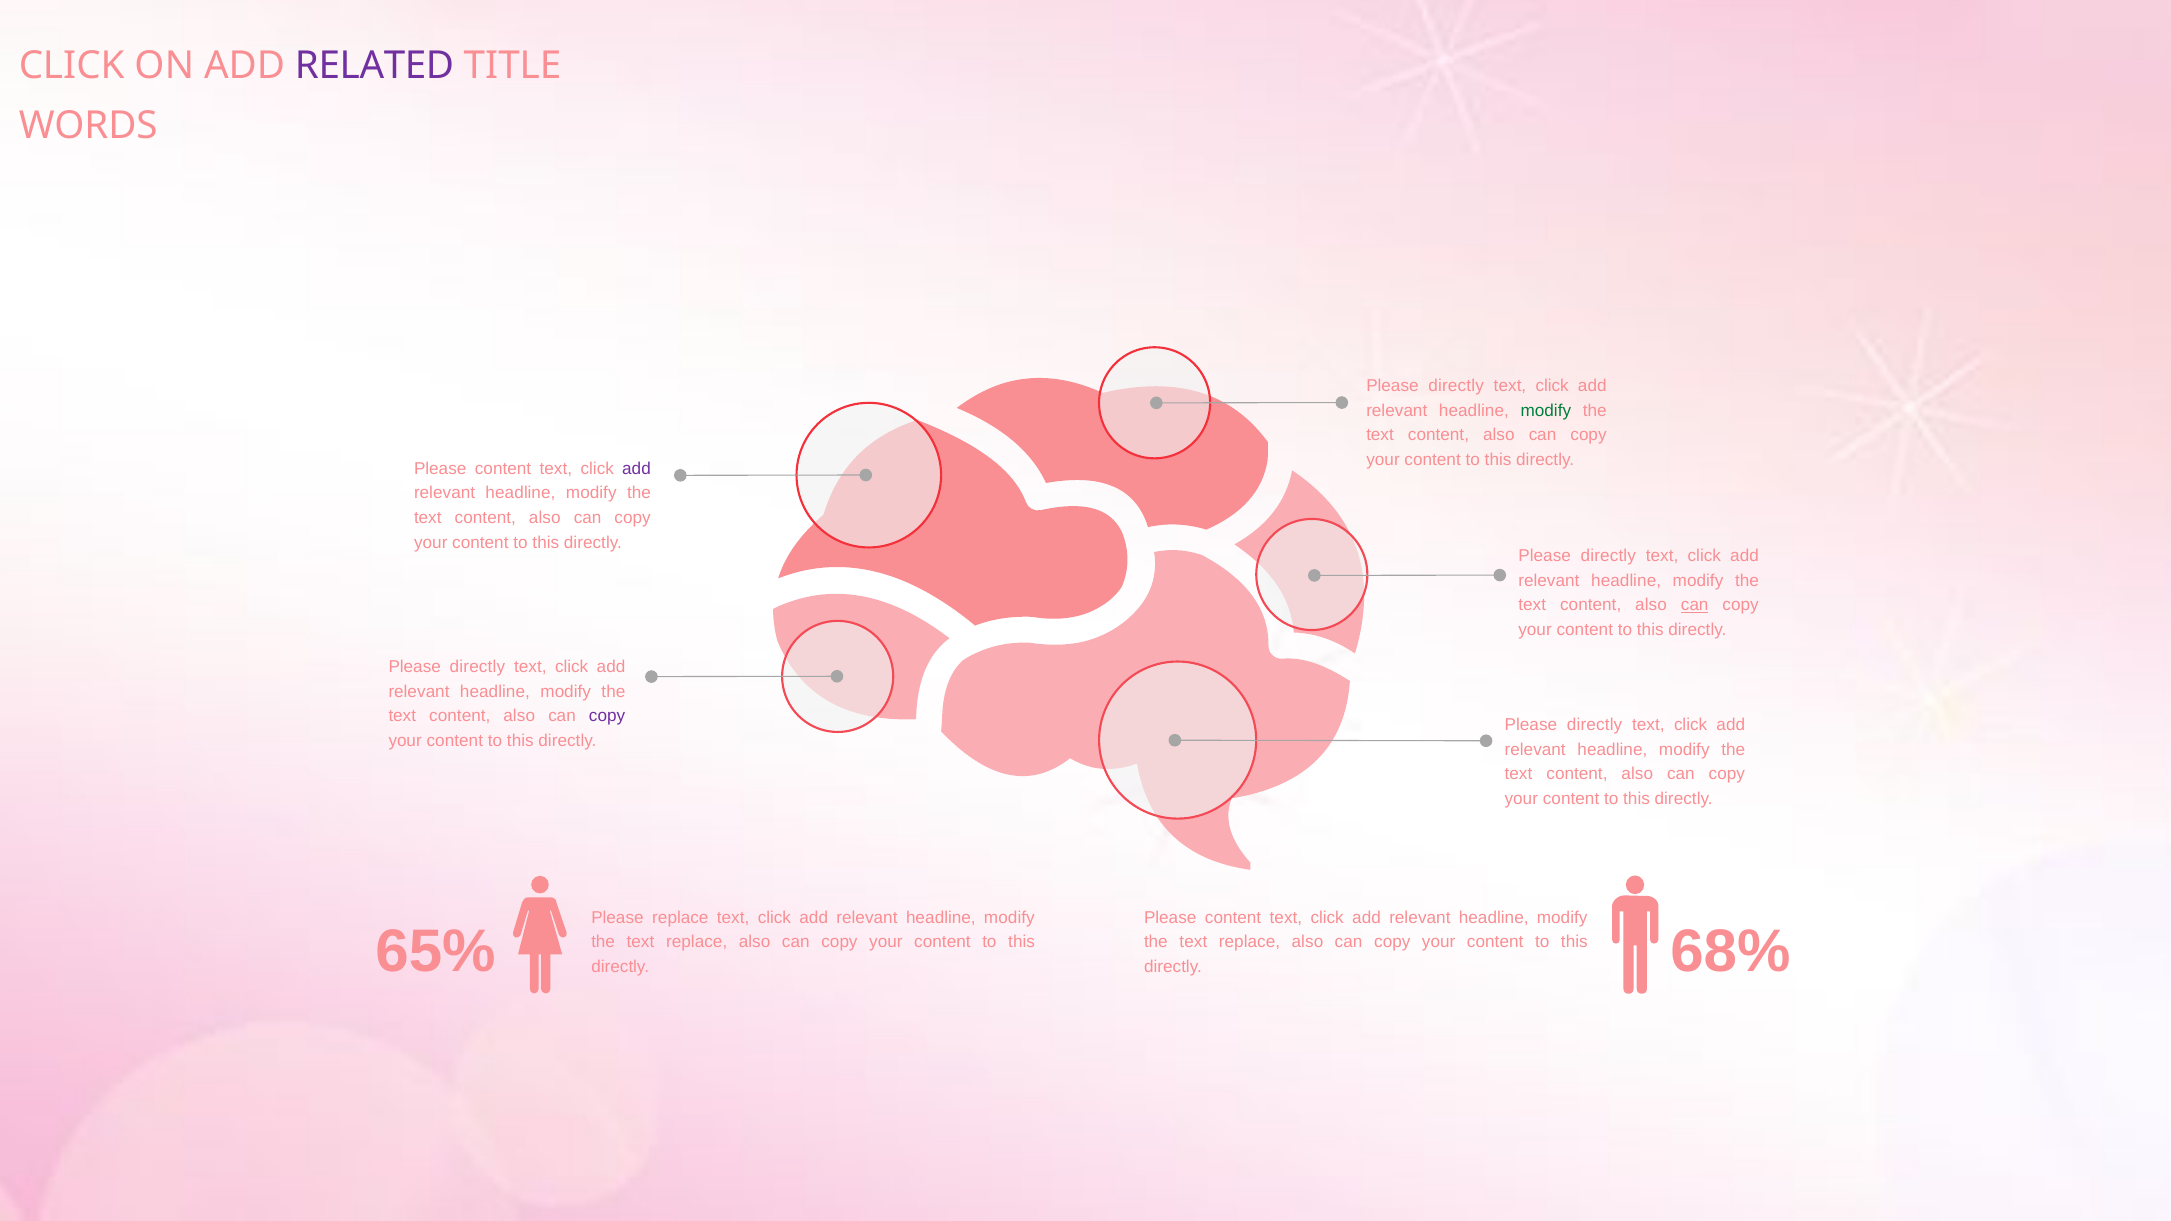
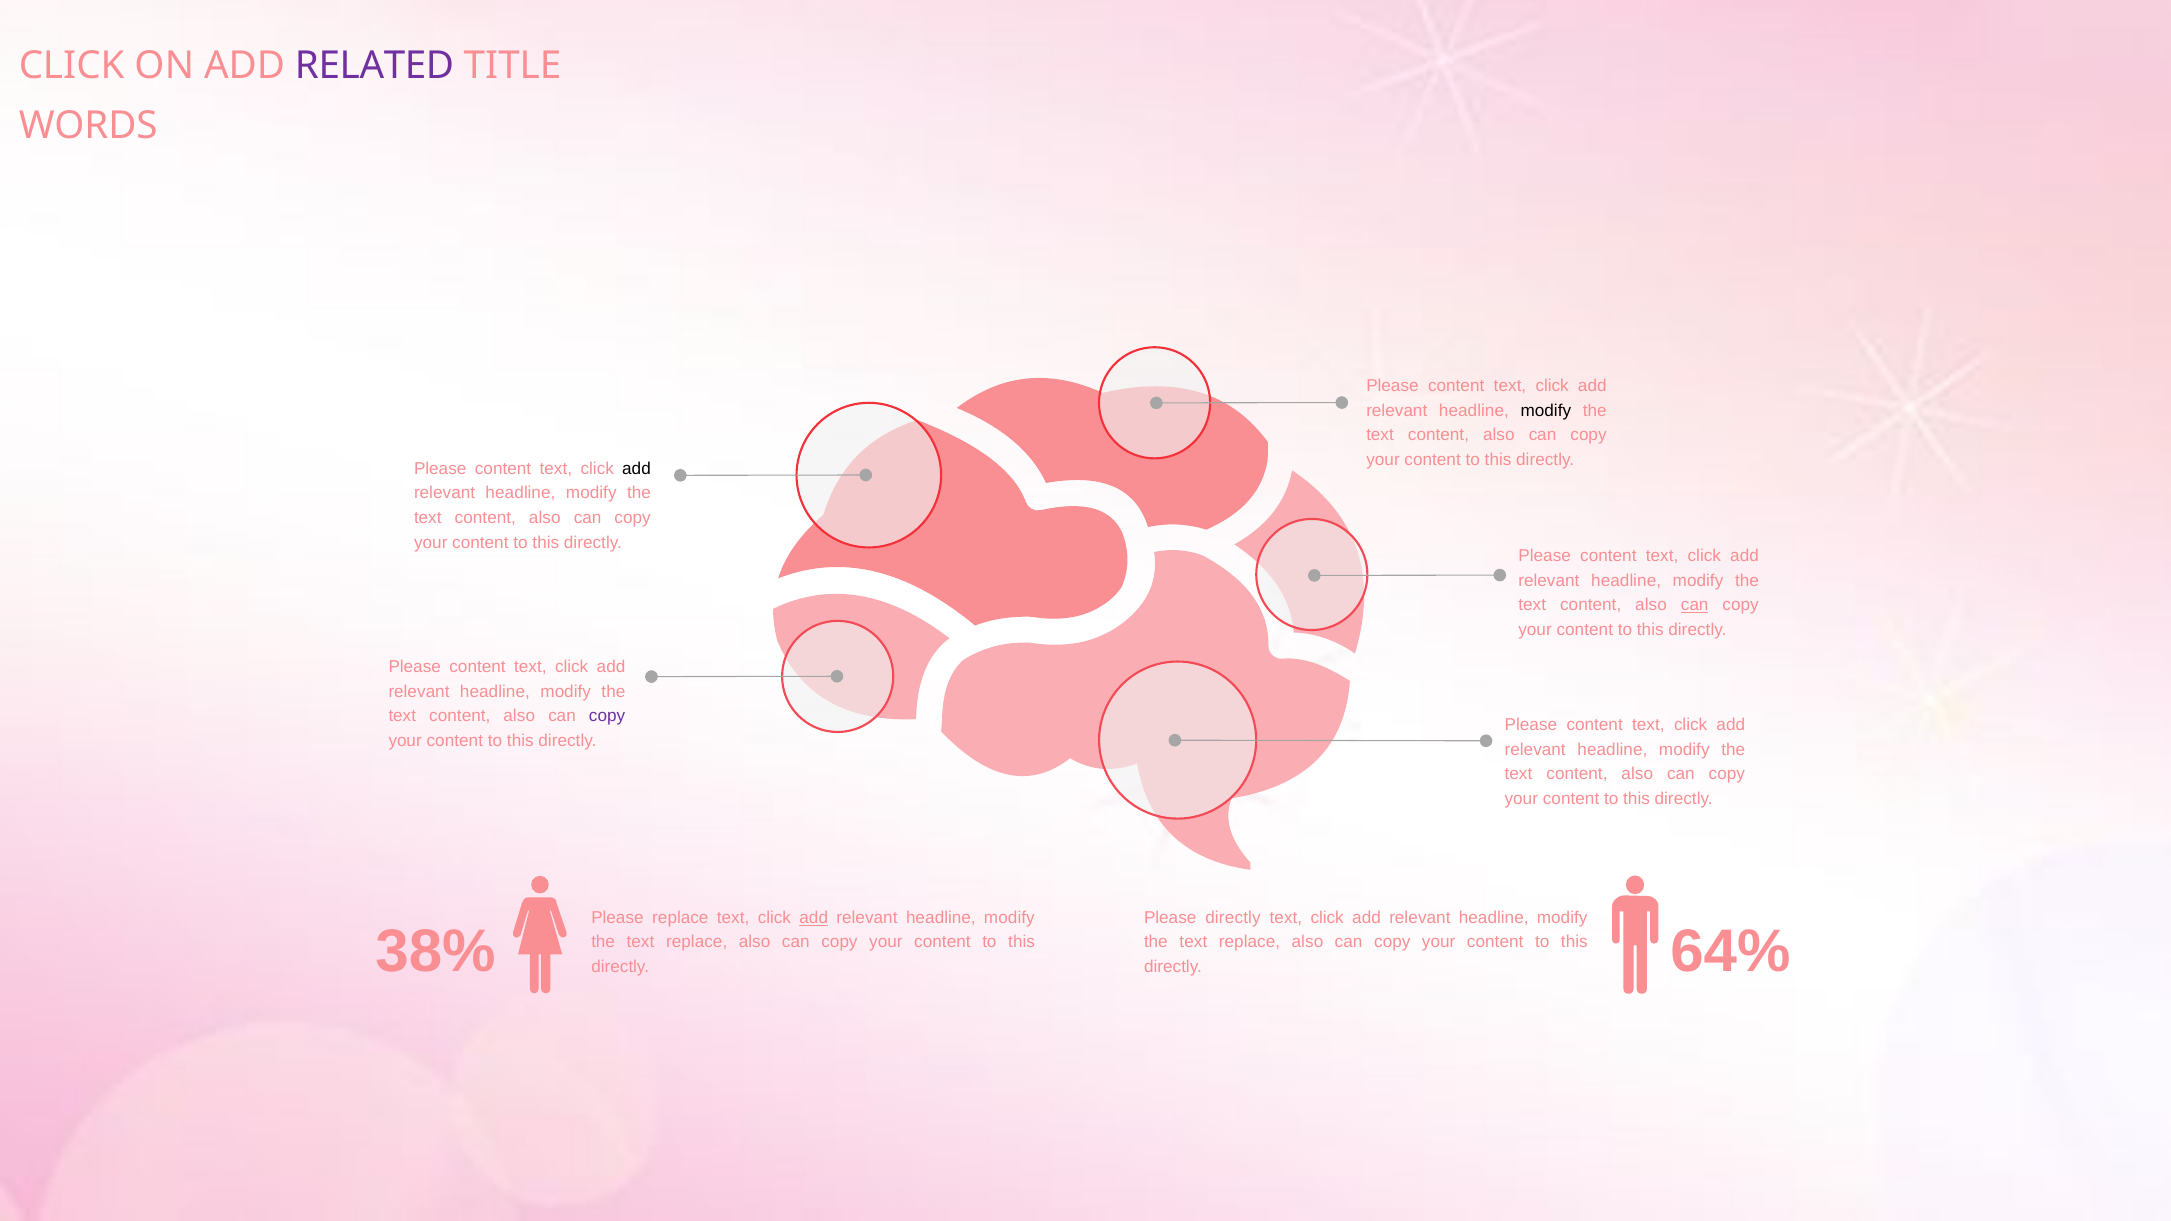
directly at (1456, 386): directly -> content
modify at (1546, 411) colour: green -> black
add at (636, 469) colour: purple -> black
directly at (1608, 556): directly -> content
directly at (477, 667): directly -> content
directly at (1595, 725): directly -> content
add at (814, 918) underline: none -> present
content at (1233, 918): content -> directly
65%: 65% -> 38%
68%: 68% -> 64%
